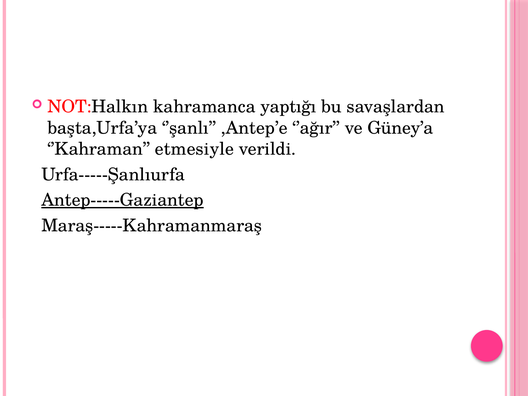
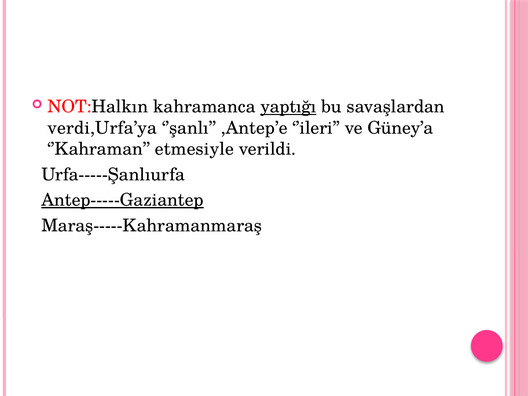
yaptığı underline: none -> present
başta,Urfa’ya: başta,Urfa’ya -> verdi,Urfa’ya
’ağır: ’ağır -> ’ileri
